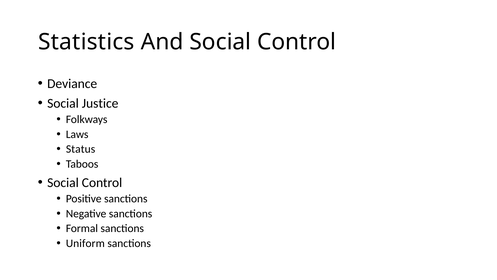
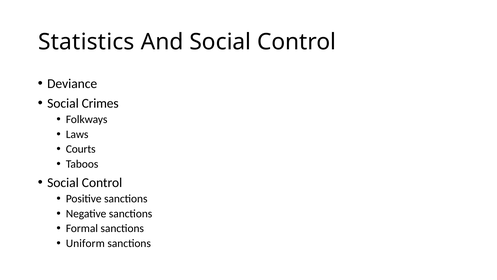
Justice: Justice -> Crimes
Status: Status -> Courts
